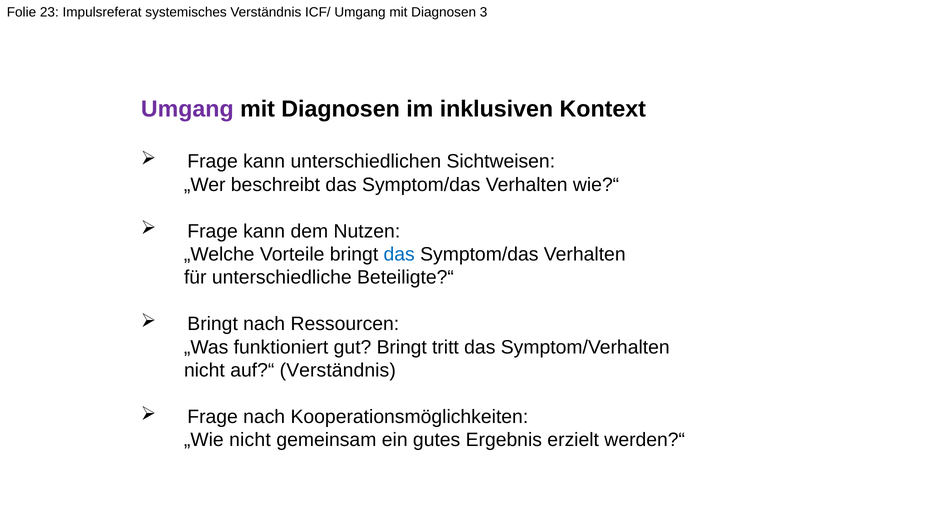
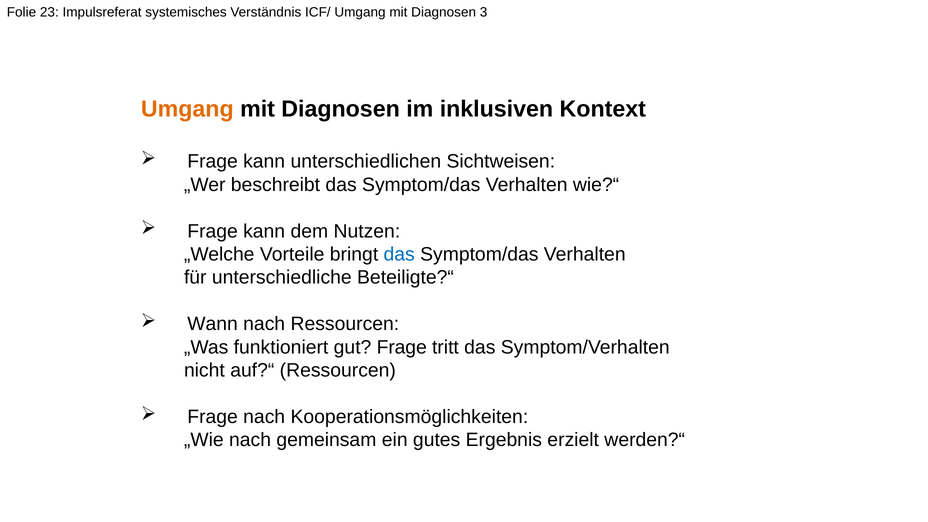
Umgang at (187, 109) colour: purple -> orange
Bringt at (213, 324): Bringt -> Wann
gut Bringt: Bringt -> Frage
auf?“ Verständnis: Verständnis -> Ressourcen
„Wie nicht: nicht -> nach
